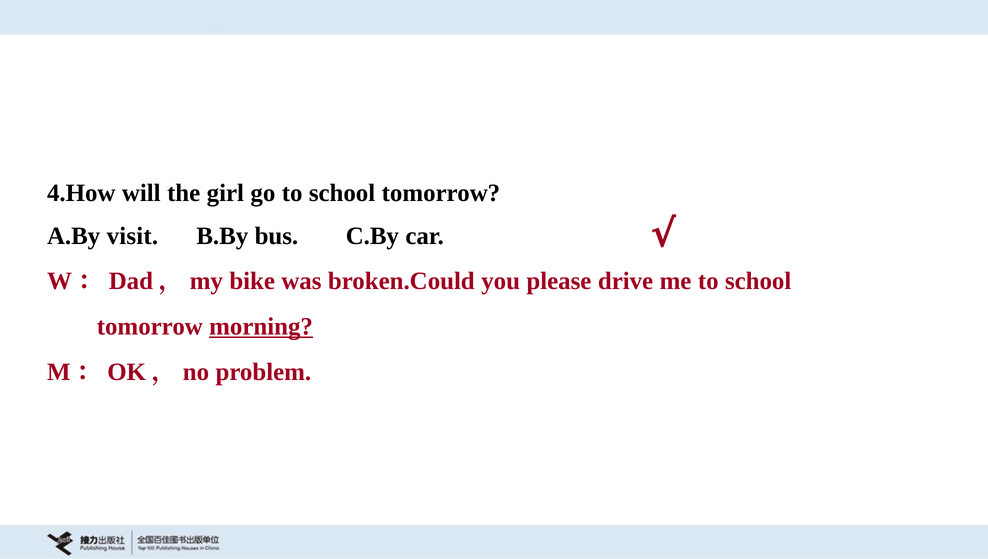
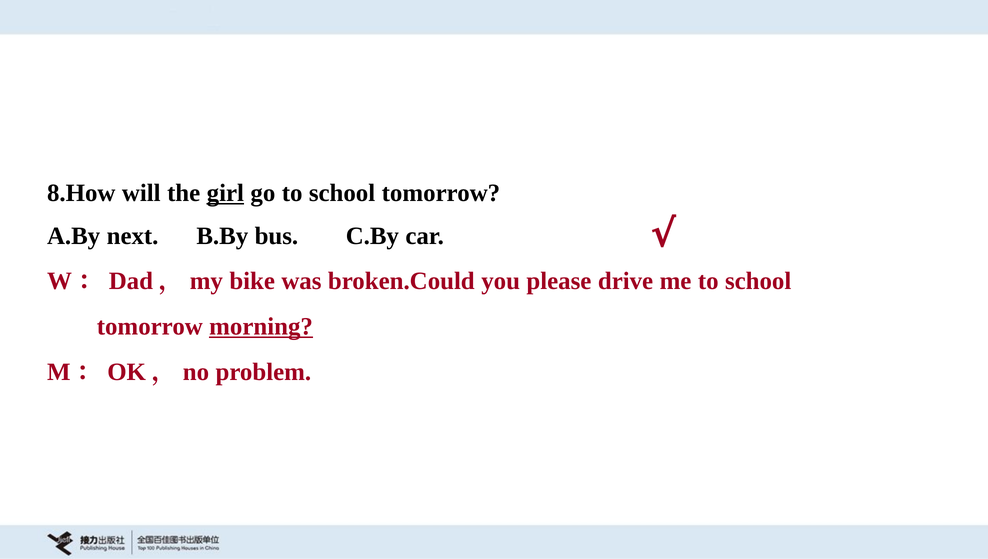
4.How: 4.How -> 8.How
girl underline: none -> present
visit: visit -> next
